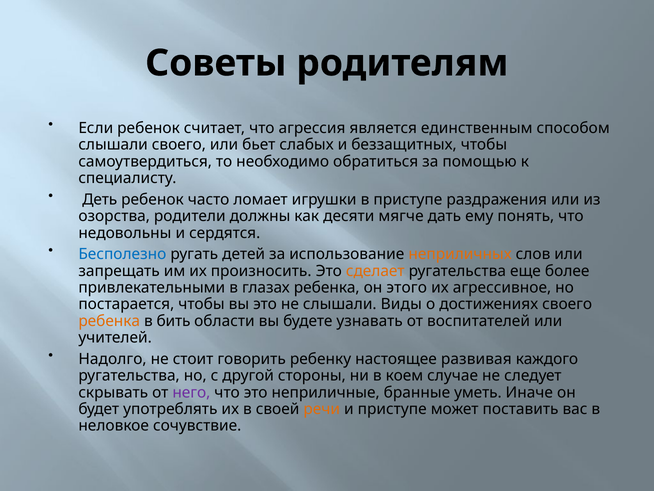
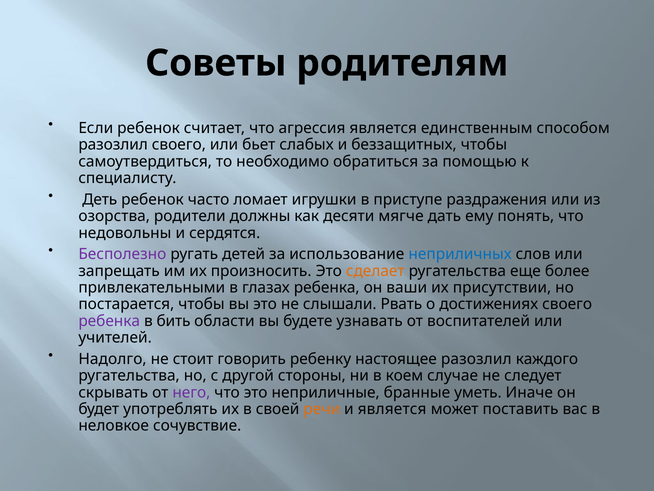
слышали at (113, 145): слышали -> разозлил
Бесполезно colour: blue -> purple
неприличных colour: orange -> blue
этого: этого -> ваши
агрессивное: агрессивное -> присутствии
Виды: Виды -> Рвать
ребенка at (109, 321) colour: orange -> purple
настоящее развивая: развивая -> разозлил
и приступе: приступе -> является
